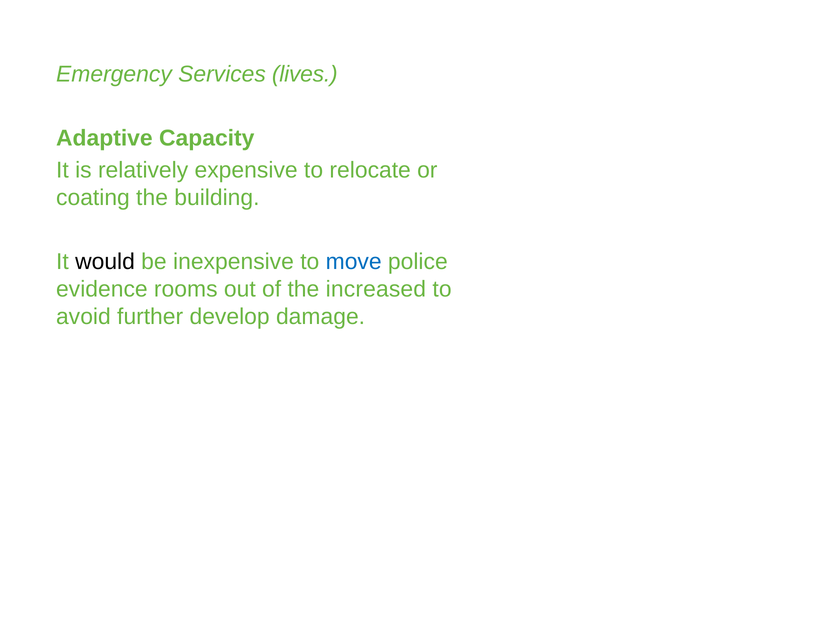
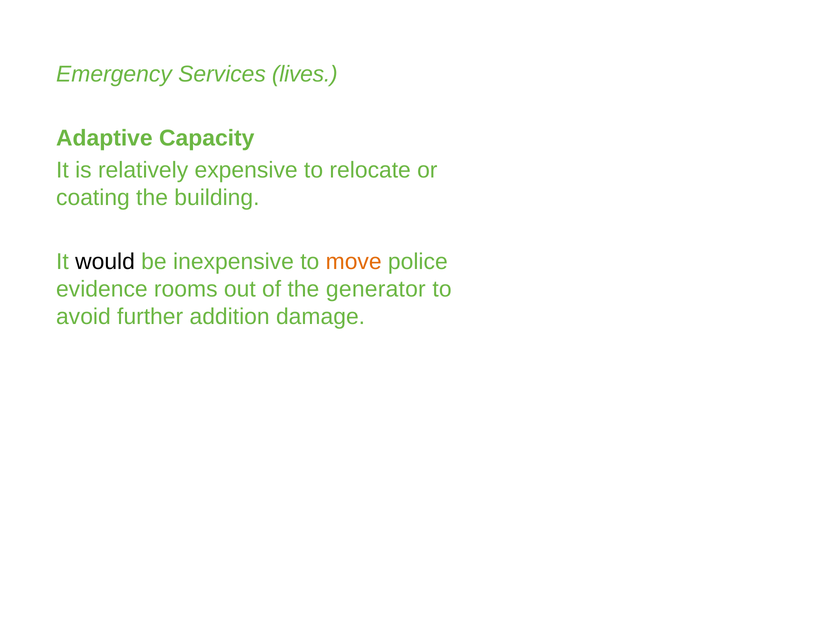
move colour: blue -> orange
increased: increased -> generator
develop: develop -> addition
